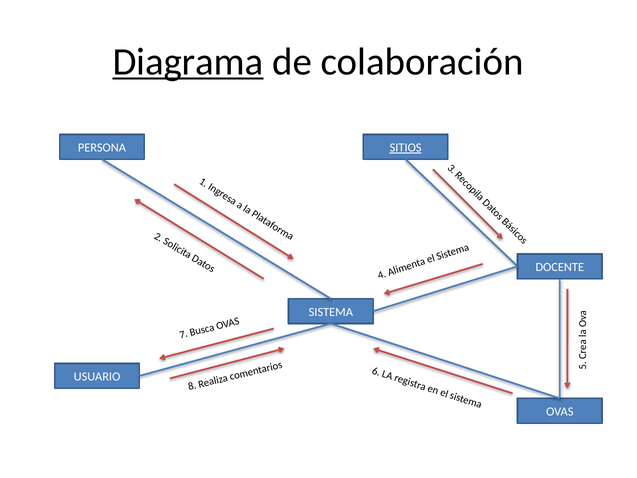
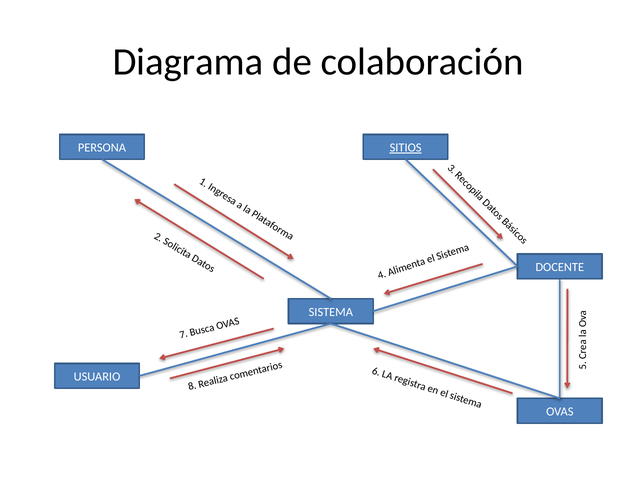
Diagrama underline: present -> none
